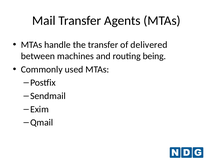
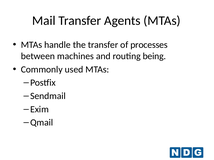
delivered: delivered -> processes
